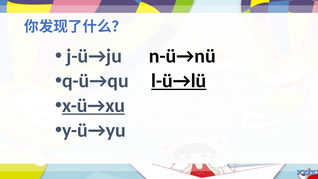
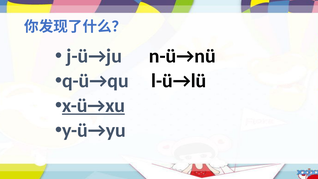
l-ü→lü underline: present -> none
